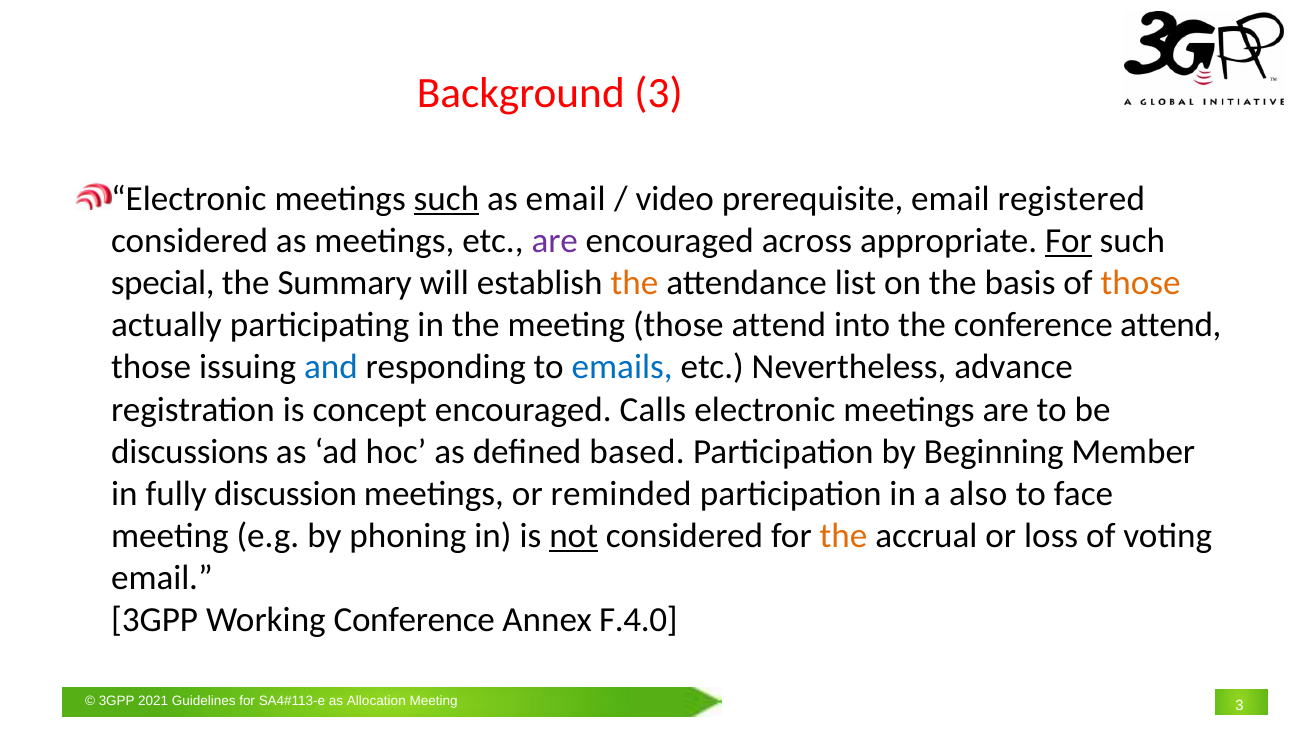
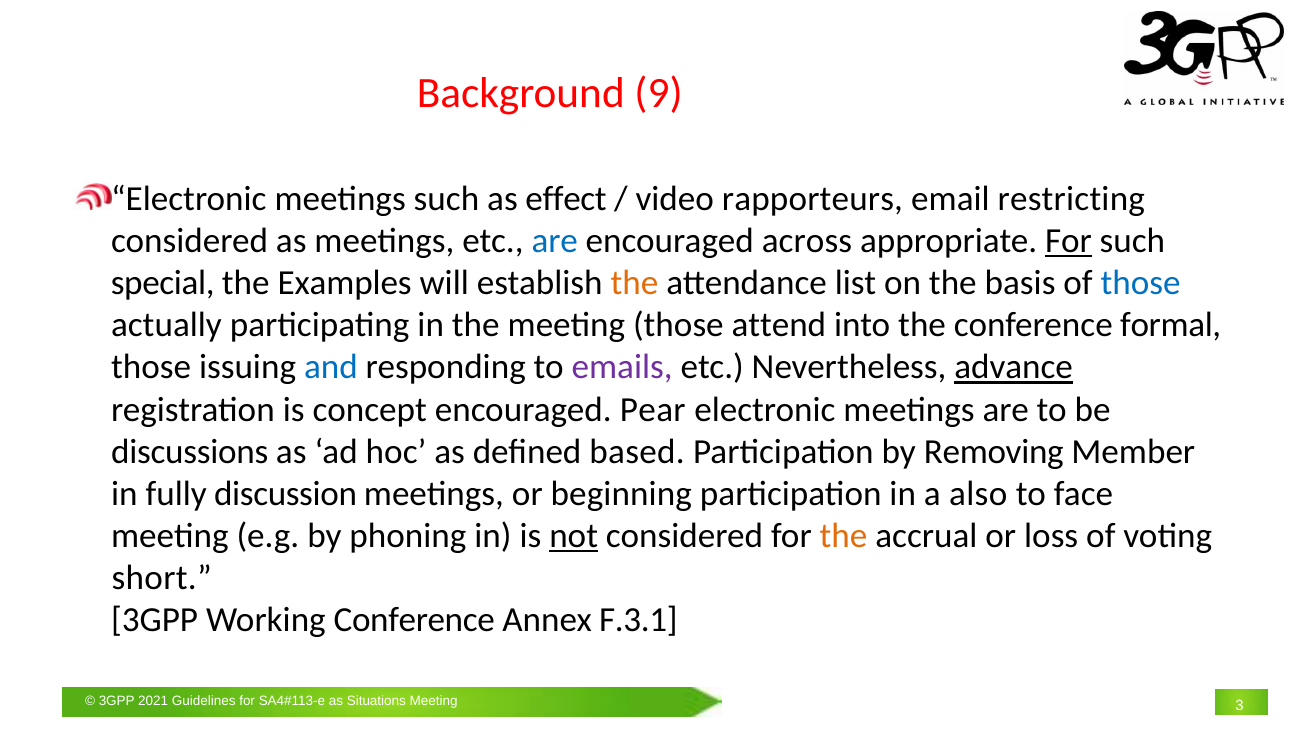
Background 3: 3 -> 9
such at (446, 199) underline: present -> none
as email: email -> effect
prerequisite: prerequisite -> rapporteurs
registered: registered -> restricting
are at (555, 241) colour: purple -> blue
Summary: Summary -> Examples
those at (1141, 283) colour: orange -> blue
conference attend: attend -> formal
emails colour: blue -> purple
advance underline: none -> present
Calls: Calls -> Pear
Beginning: Beginning -> Removing
reminded: reminded -> beginning
email at (162, 578): email -> short
F.4.0: F.4.0 -> F.3.1
Allocation: Allocation -> Situations
